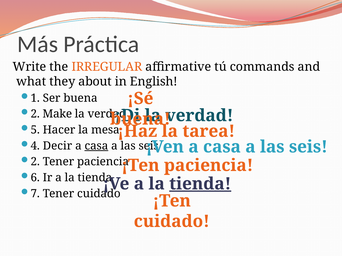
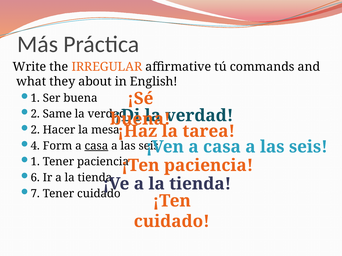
Make: Make -> Same
5 at (35, 130): 5 -> 2
Decir: Decir -> Form
2 at (35, 162): 2 -> 1
tienda at (200, 184) underline: present -> none
